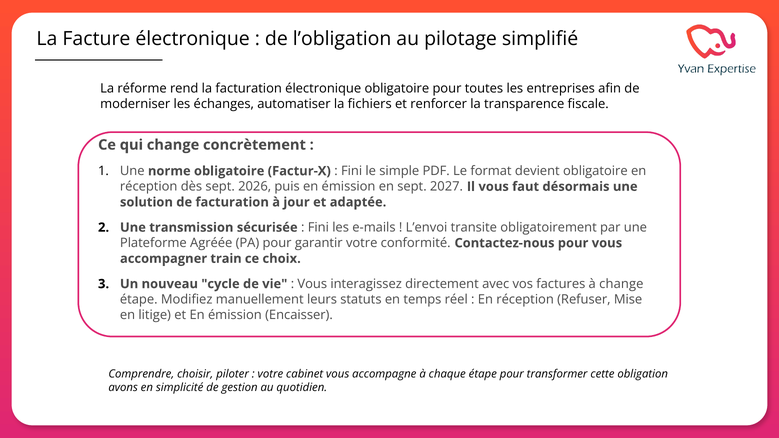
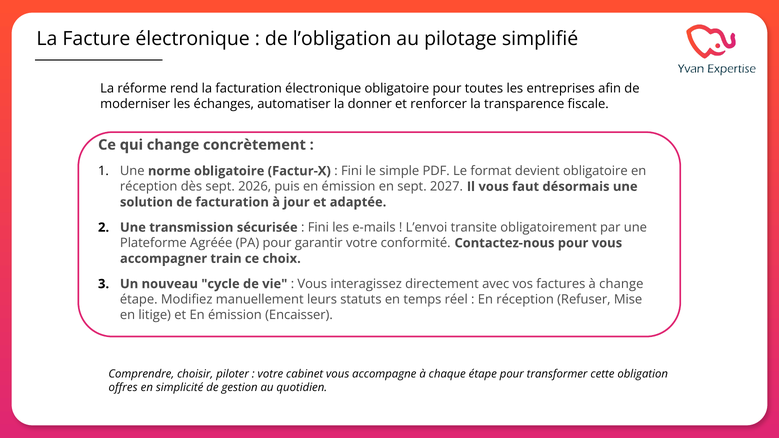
fichiers: fichiers -> donner
avons: avons -> offres
